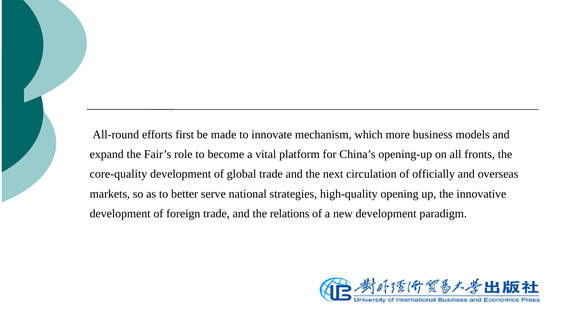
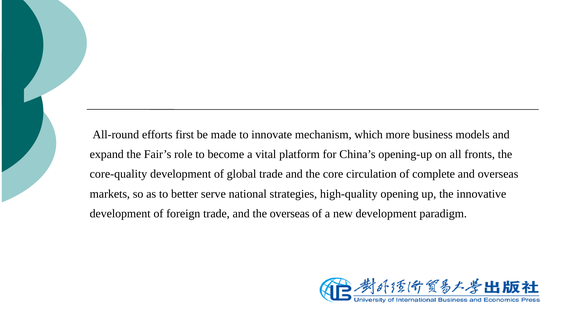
next: next -> core
officially: officially -> complete
the relations: relations -> overseas
